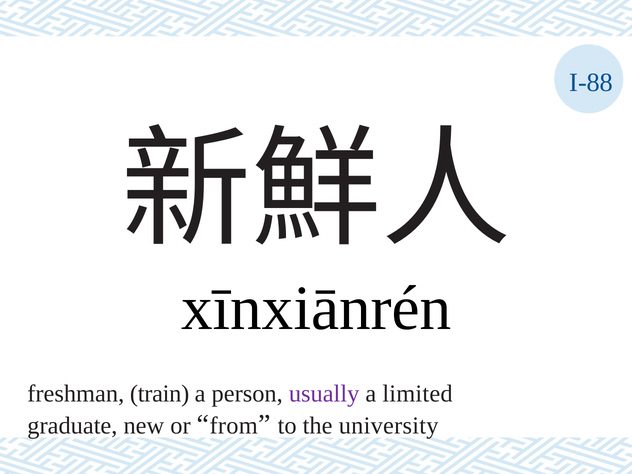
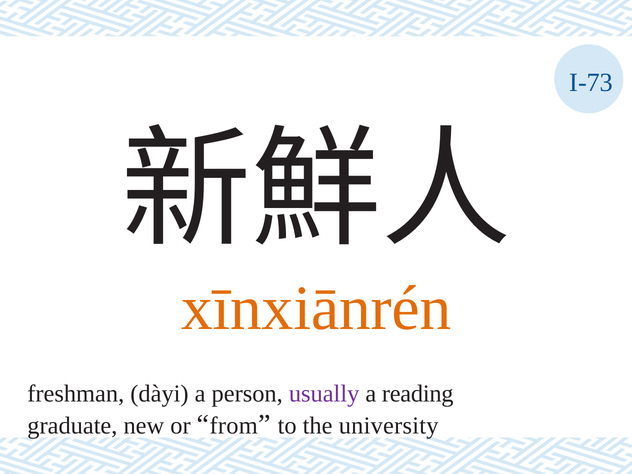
I-88: I-88 -> I-73
xīnxiānrén colour: black -> orange
train: train -> dàyi
limited: limited -> reading
